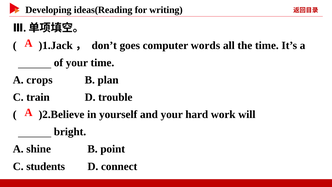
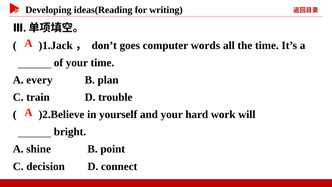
crops: crops -> every
students: students -> decision
